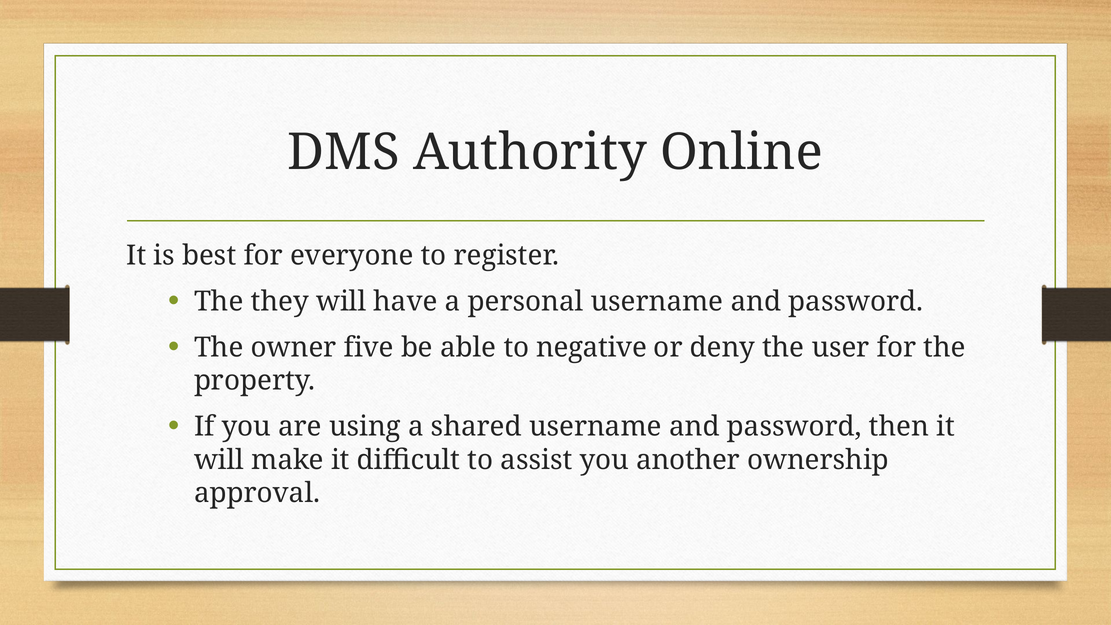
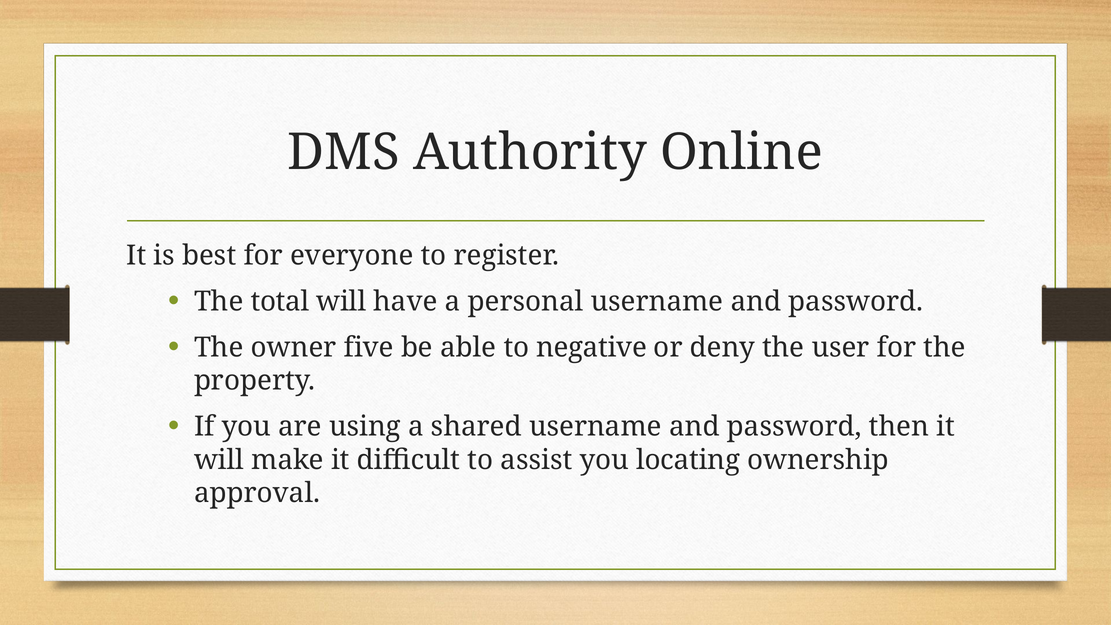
they: they -> total
another: another -> locating
